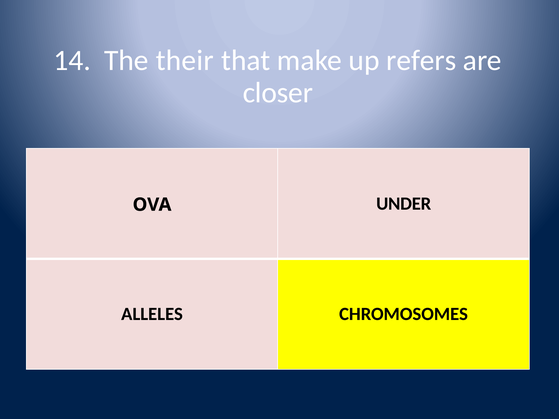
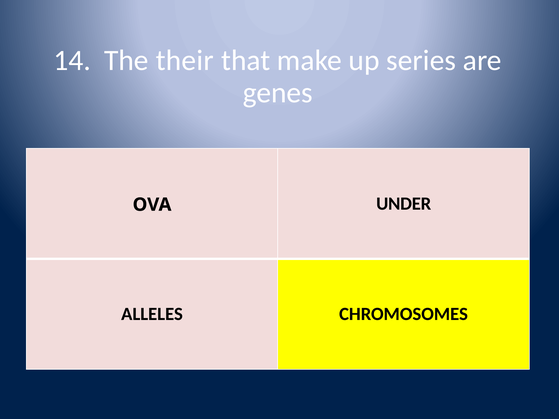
refers: refers -> series
closer: closer -> genes
